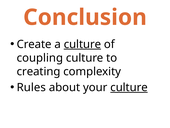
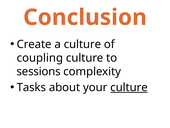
culture at (82, 44) underline: present -> none
creating: creating -> sessions
Rules: Rules -> Tasks
